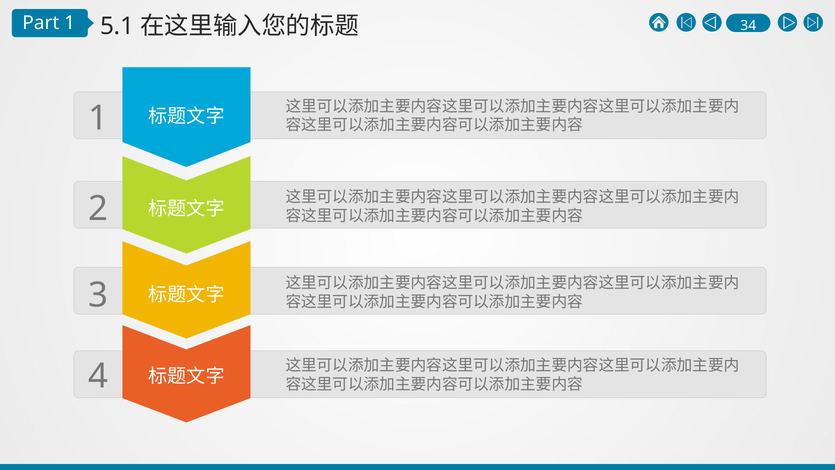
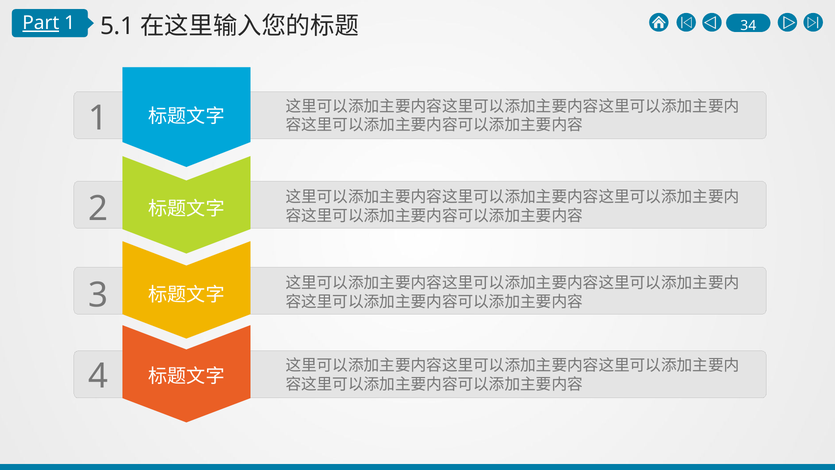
Part underline: none -> present
